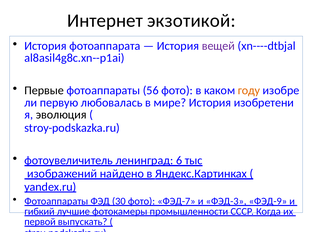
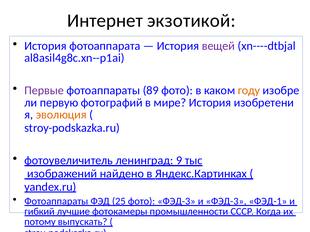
Первые colour: black -> purple
56: 56 -> 89
любовалась: любовалась -> фотографий
эволюция colour: black -> orange
6: 6 -> 9
30: 30 -> 25
фото ФЭД-7: ФЭД-7 -> ФЭД-3
ФЭД-9: ФЭД-9 -> ФЭД-1
первой: первой -> потому
